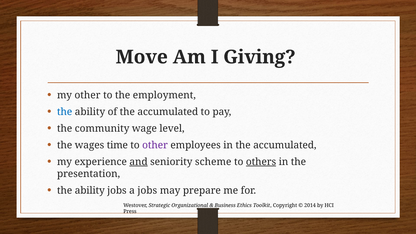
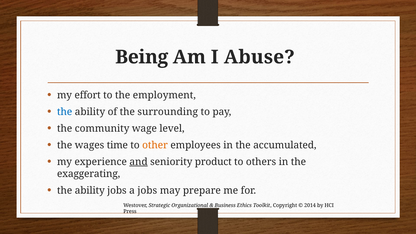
Move: Move -> Being
Giving: Giving -> Abuse
my other: other -> effort
of the accumulated: accumulated -> surrounding
other at (155, 145) colour: purple -> orange
scheme: scheme -> product
others underline: present -> none
presentation: presentation -> exaggerating
